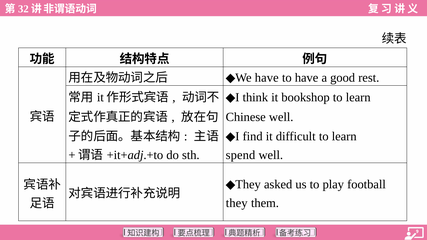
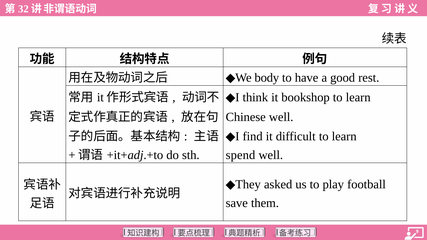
◆We have: have -> body
they: they -> save
